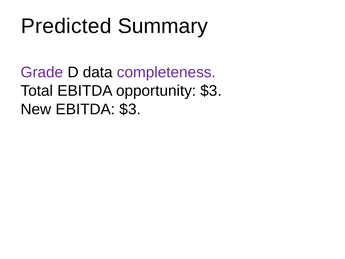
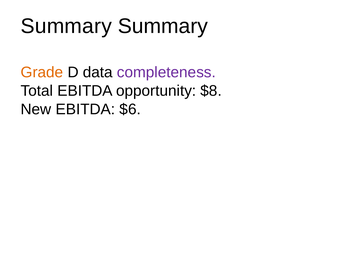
Predicted at (66, 26): Predicted -> Summary
Grade colour: purple -> orange
opportunity $3: $3 -> $8
EBITDA $3: $3 -> $6
